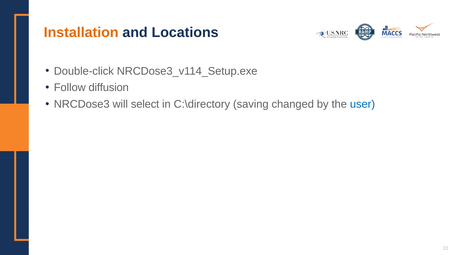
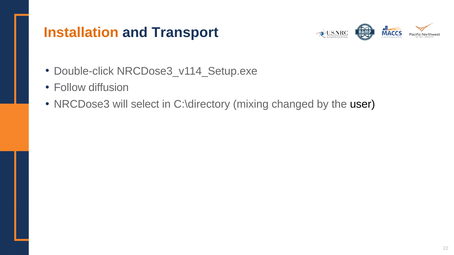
Locations: Locations -> Transport
saving: saving -> mixing
user colour: blue -> black
